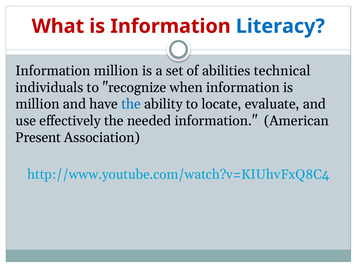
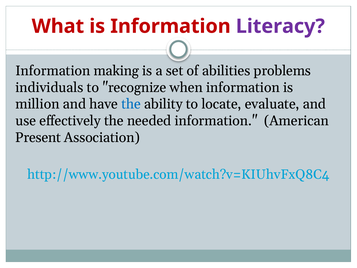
Literacy colour: blue -> purple
Information million: million -> making
technical: technical -> problems
